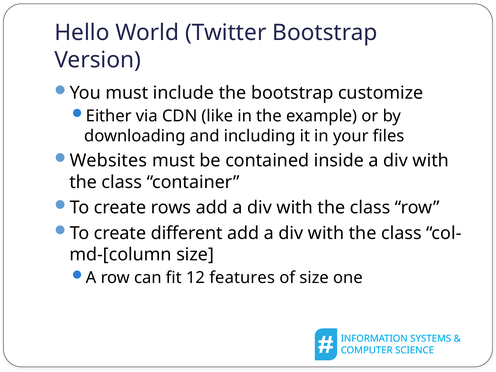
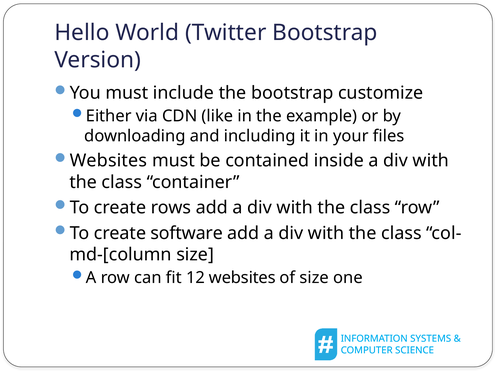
different: different -> software
12 features: features -> websites
